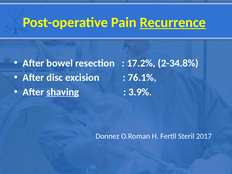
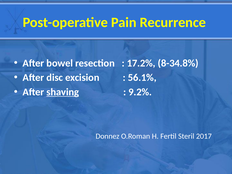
Recurrence underline: present -> none
2-34.8%: 2-34.8% -> 8-34.8%
76.1%: 76.1% -> 56.1%
3.9%: 3.9% -> 9.2%
